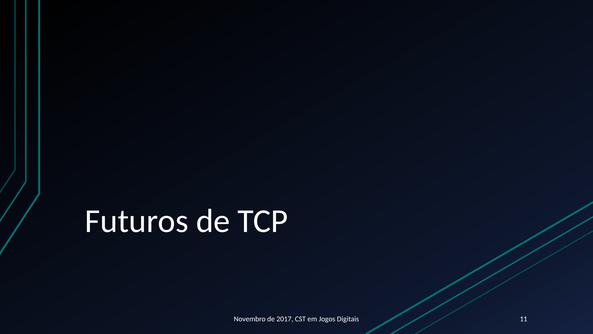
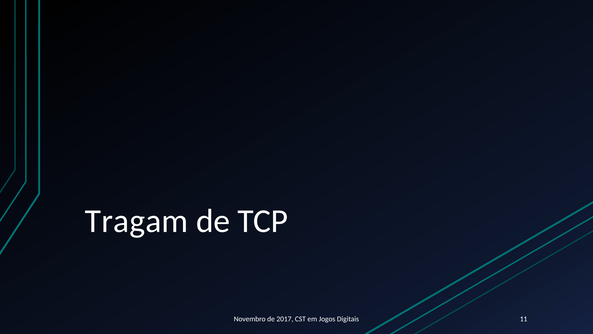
Futuros: Futuros -> Tragam
